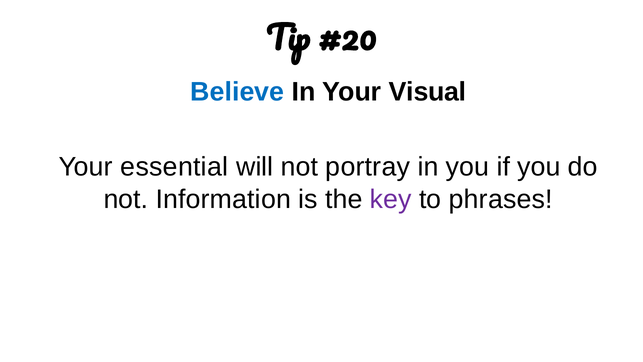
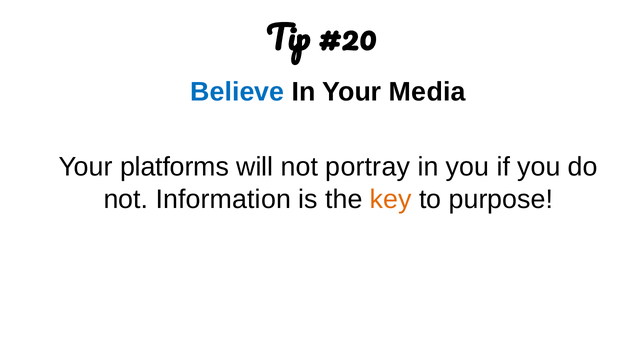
Visual: Visual -> Media
essential: essential -> platforms
key colour: purple -> orange
phrases: phrases -> purpose
